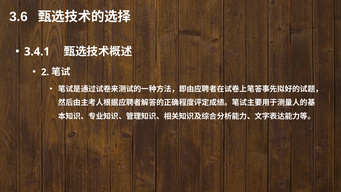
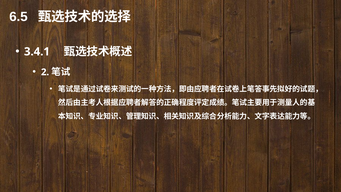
3.6: 3.6 -> 6.5
